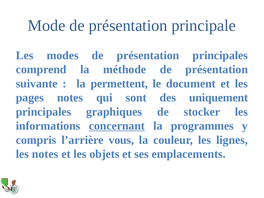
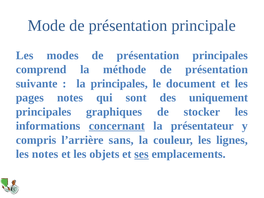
la permettent: permettent -> principales
programmes: programmes -> présentateur
vous: vous -> sans
ses underline: none -> present
